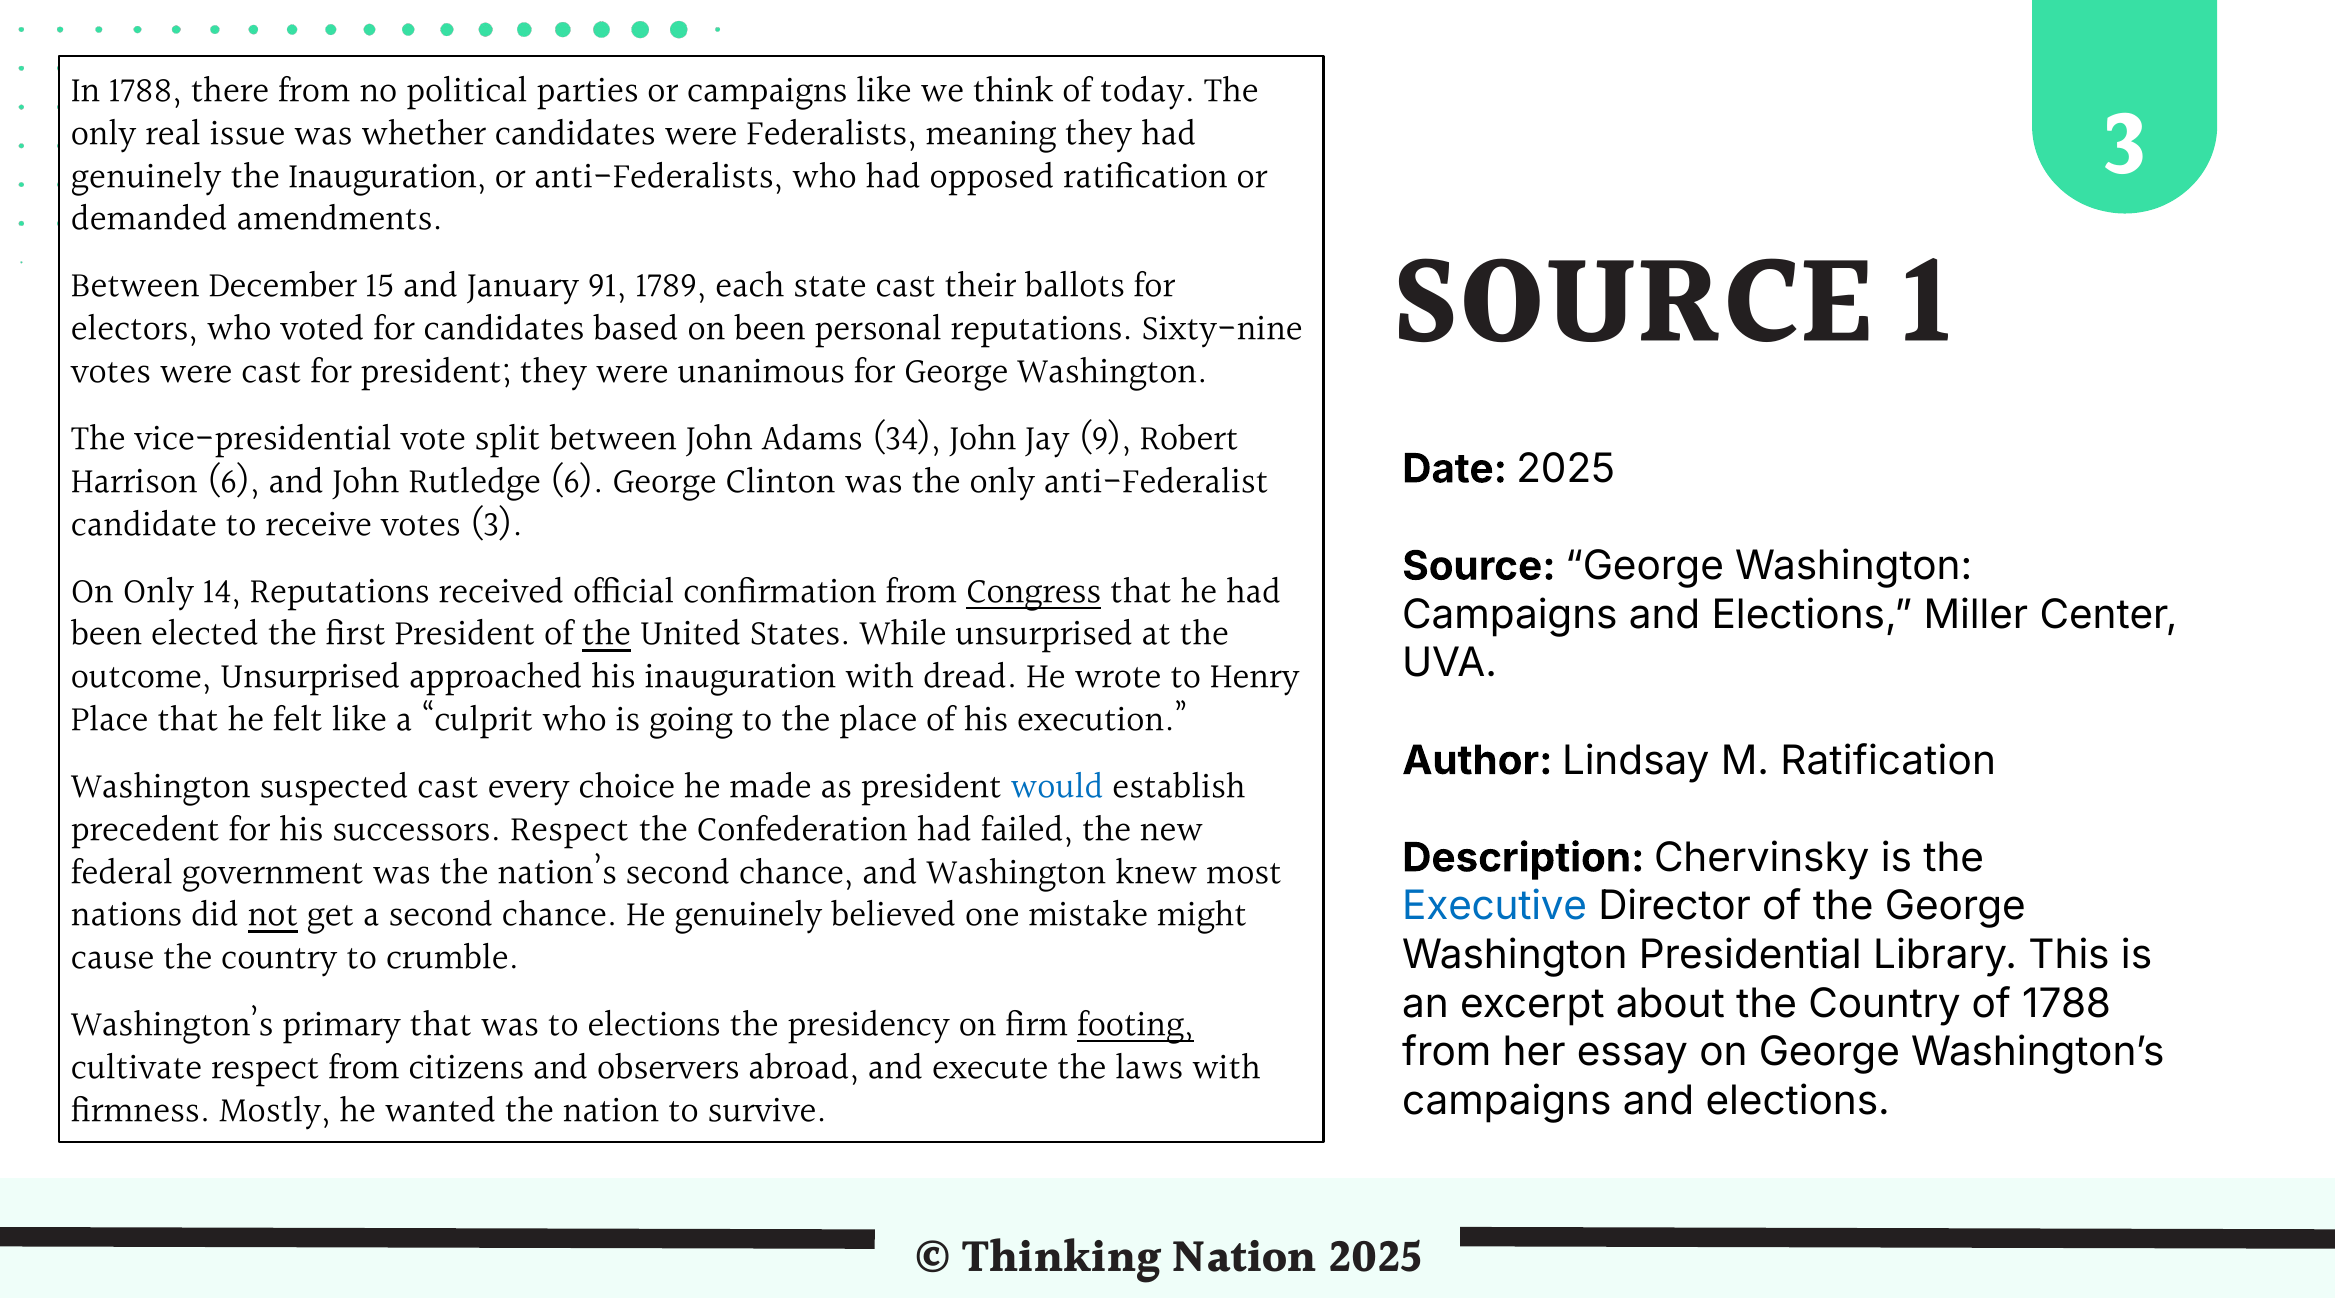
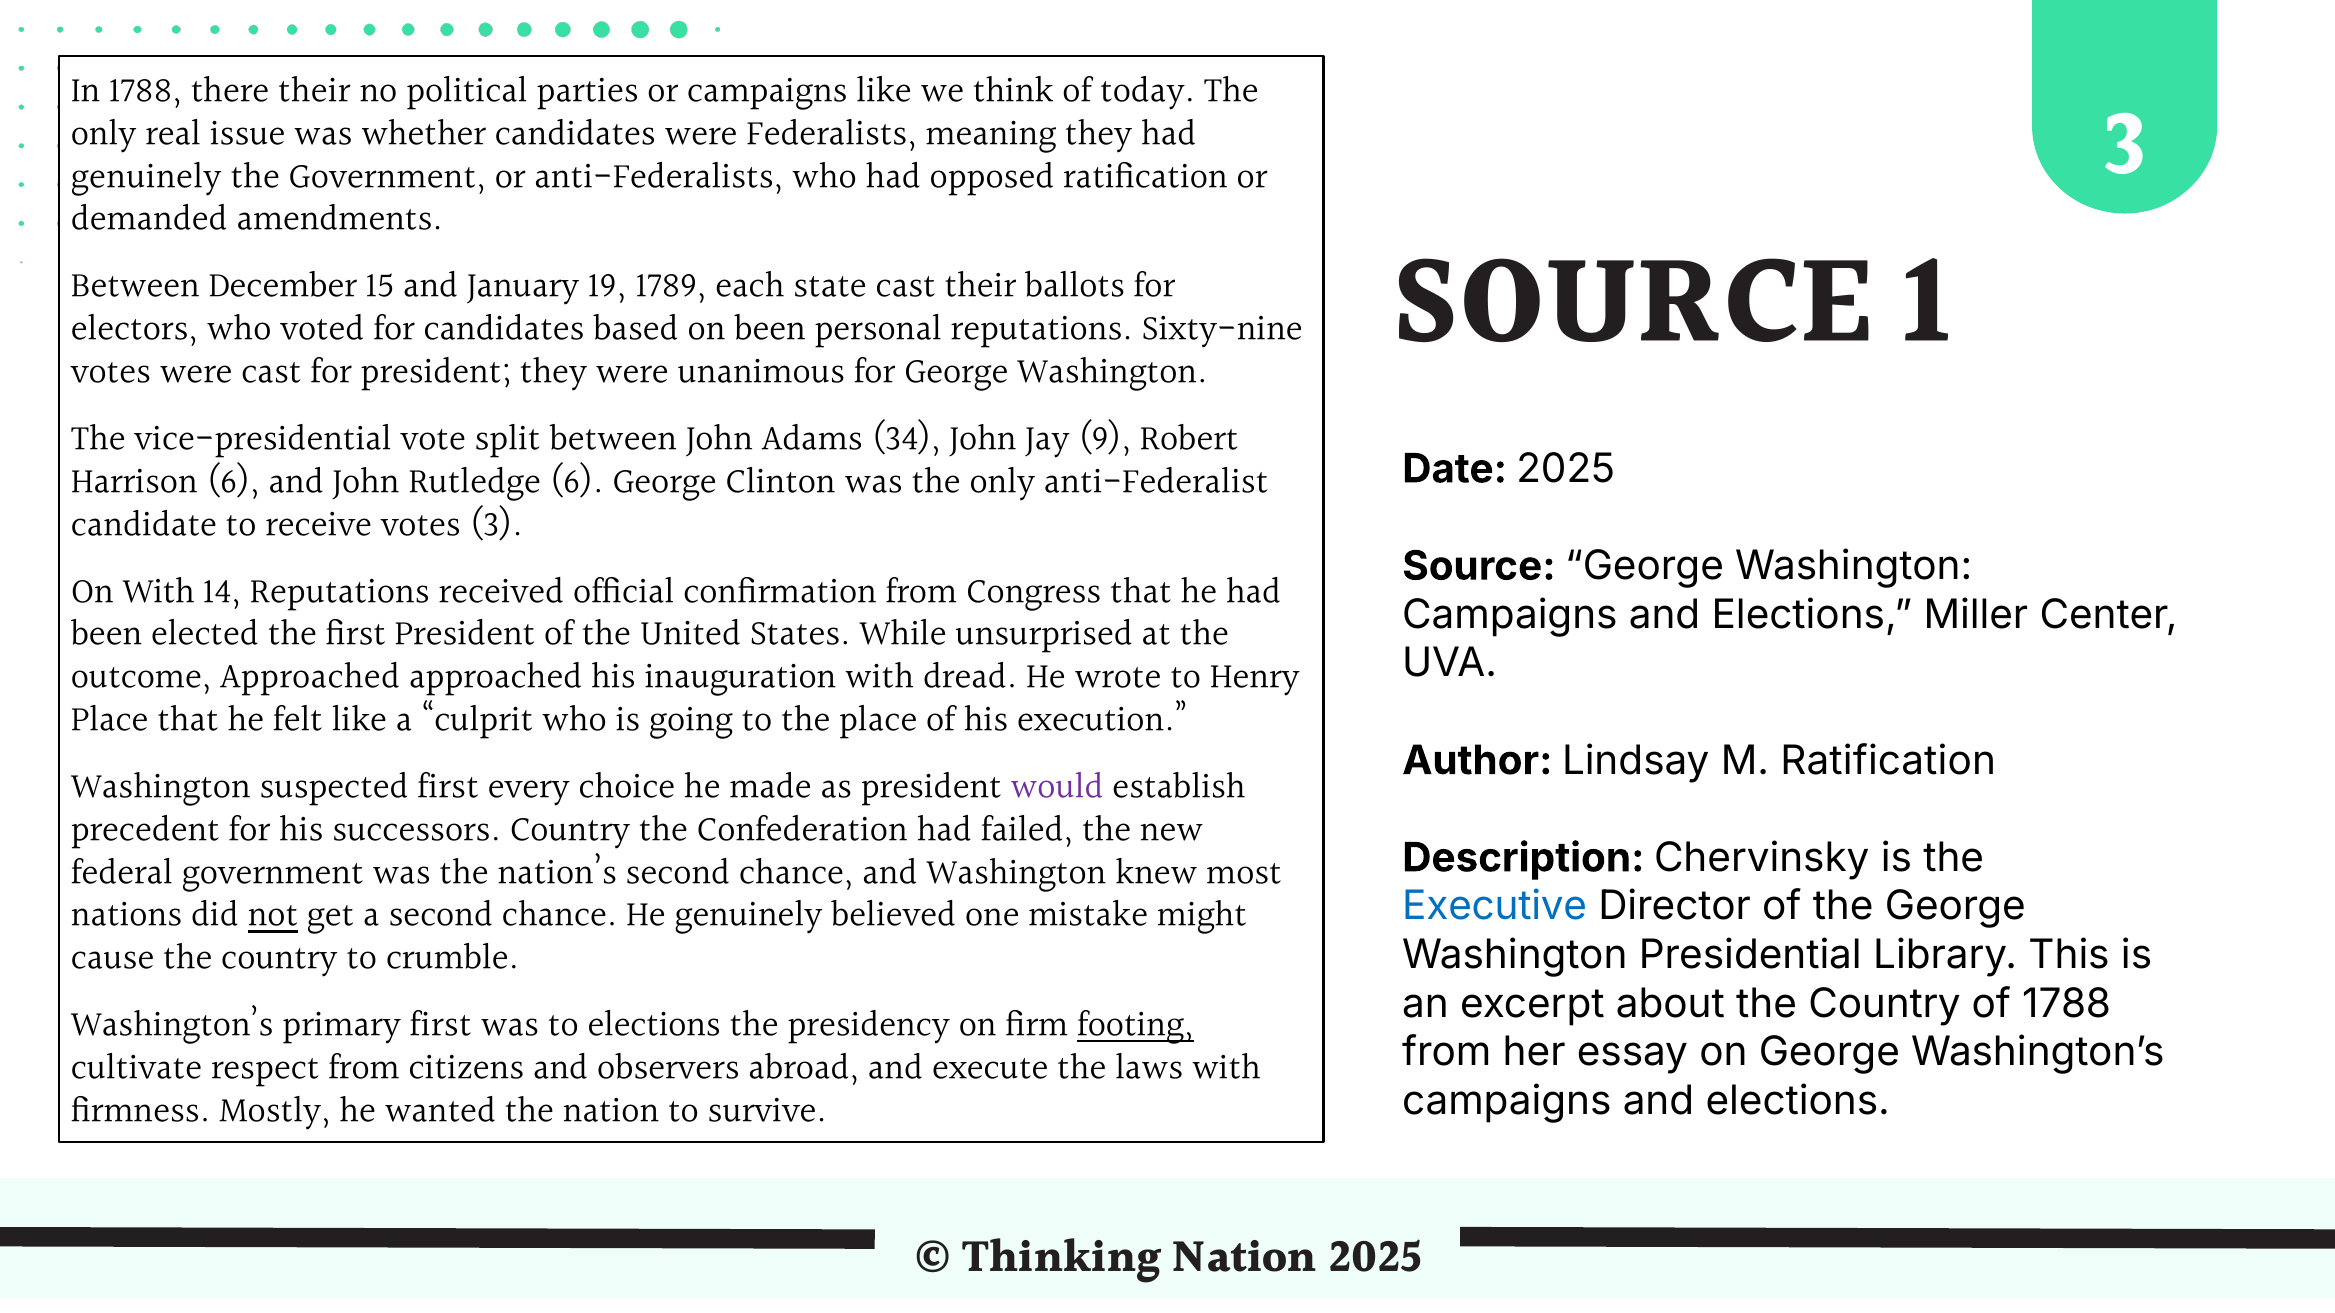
there from: from -> their
the Inauguration: Inauguration -> Government
91: 91 -> 19
On Only: Only -> With
Congress underline: present -> none
the at (606, 635) underline: present -> none
outcome Unsurprised: Unsurprised -> Approached
suspected cast: cast -> first
would colour: blue -> purple
successors Respect: Respect -> Country
primary that: that -> first
